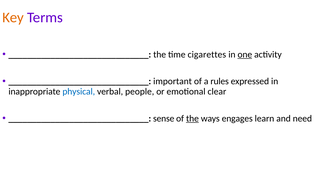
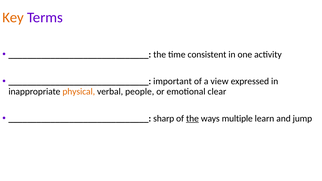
cigarettes: cigarettes -> consistent
one underline: present -> none
rules: rules -> view
physical colour: blue -> orange
sense: sense -> sharp
engages: engages -> multiple
need: need -> jump
